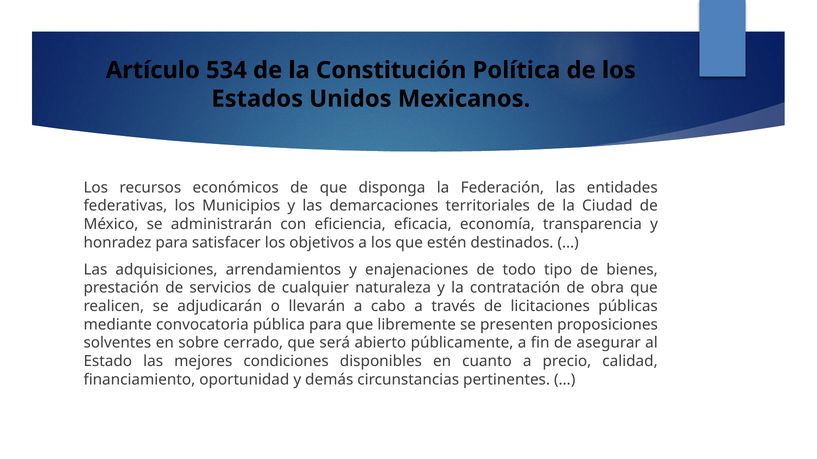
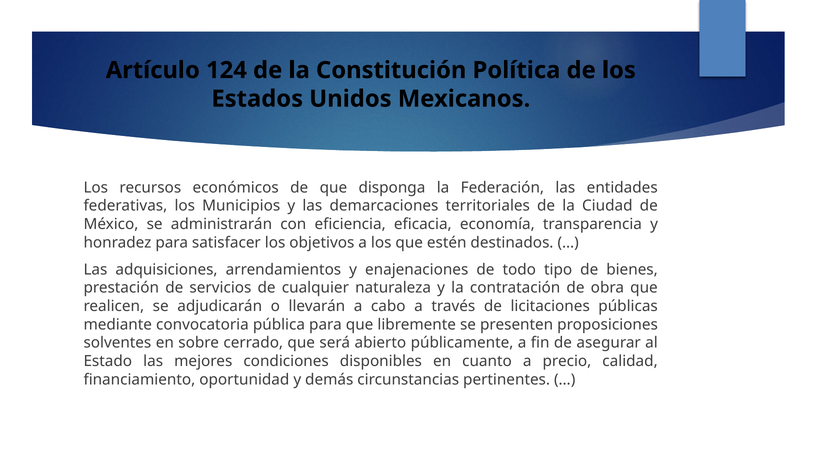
534: 534 -> 124
